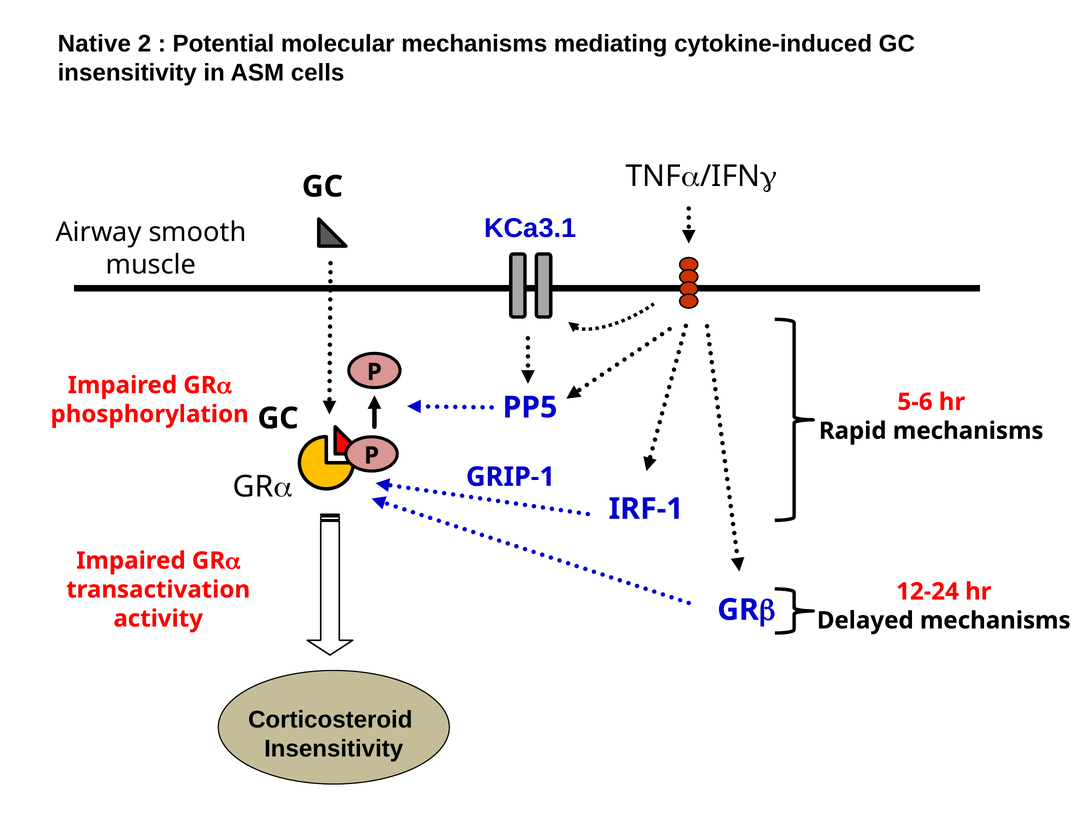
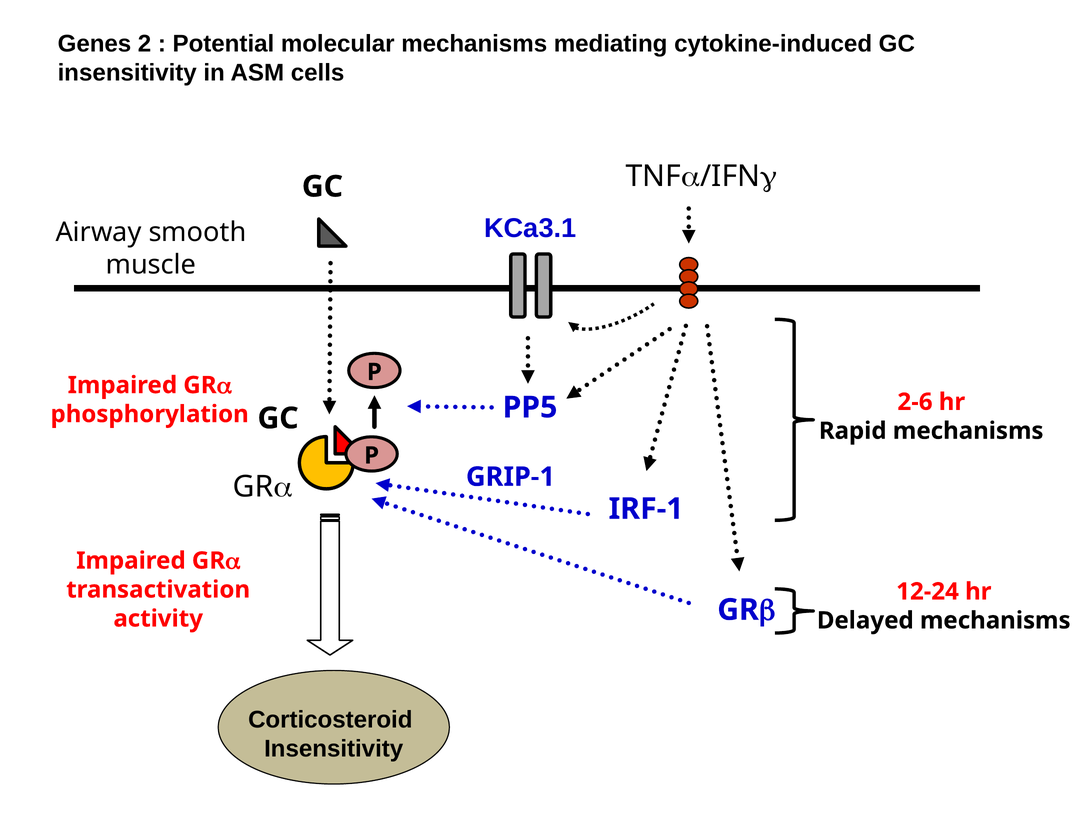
Native: Native -> Genes
5-6: 5-6 -> 2-6
